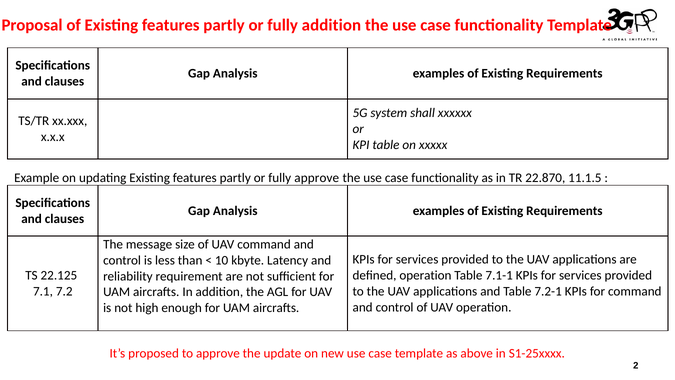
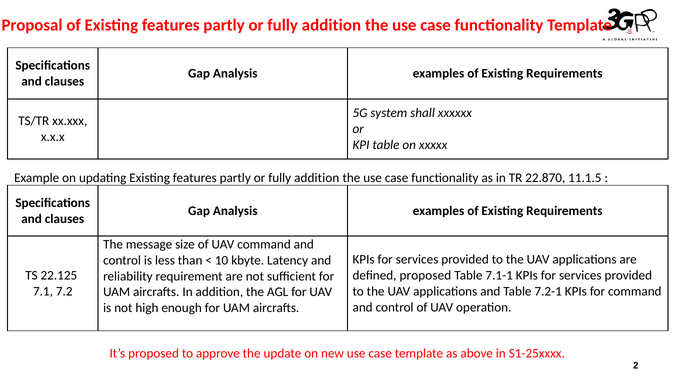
approve at (317, 178): approve -> addition
defined operation: operation -> proposed
